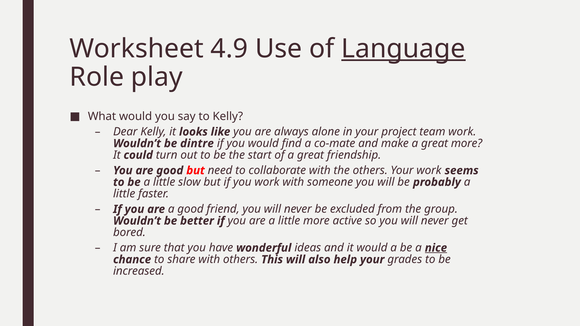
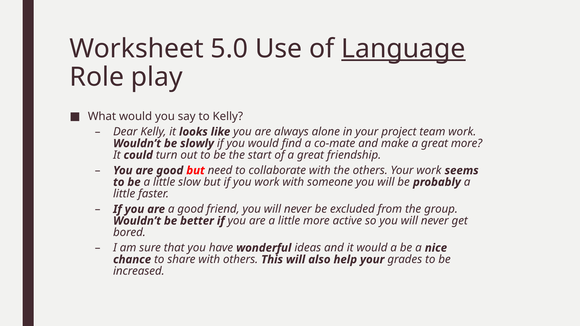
4.9: 4.9 -> 5.0
dintre: dintre -> slowly
nice underline: present -> none
